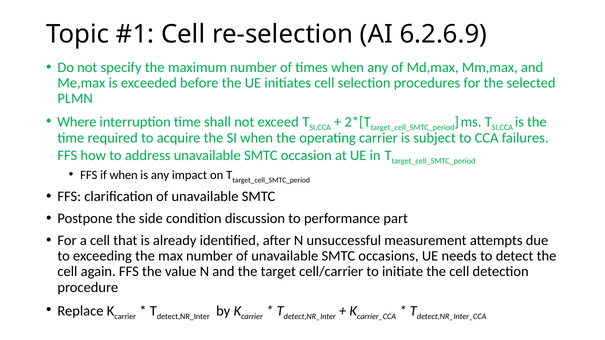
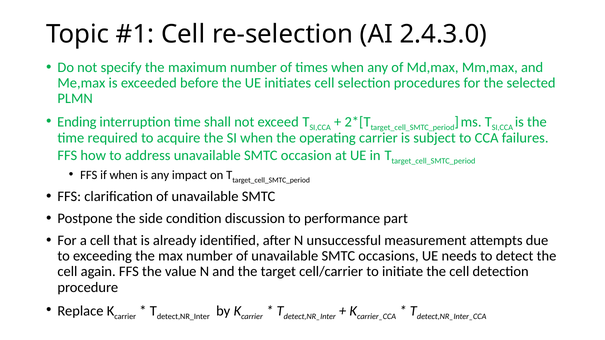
6.2.6.9: 6.2.6.9 -> 2.4.3.0
Where: Where -> Ending
